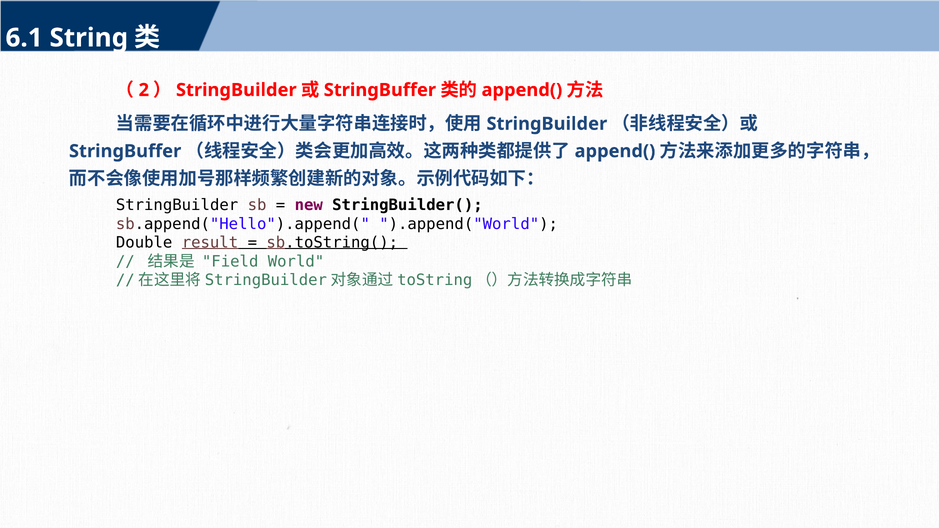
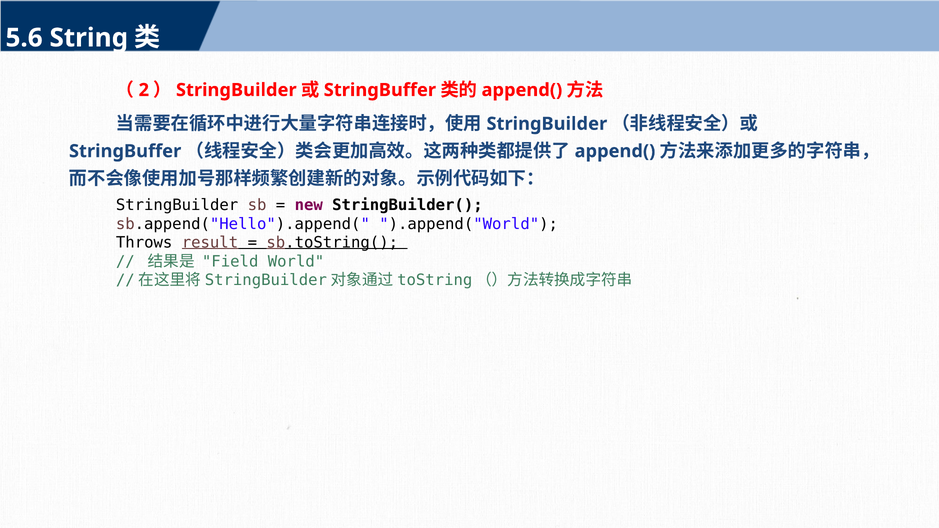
6.1: 6.1 -> 5.6
Double: Double -> Throws
